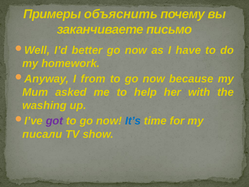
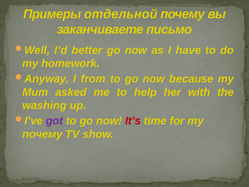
объяснить: объяснить -> отдельной
It’s colour: blue -> red
писали at (42, 134): писали -> почему
